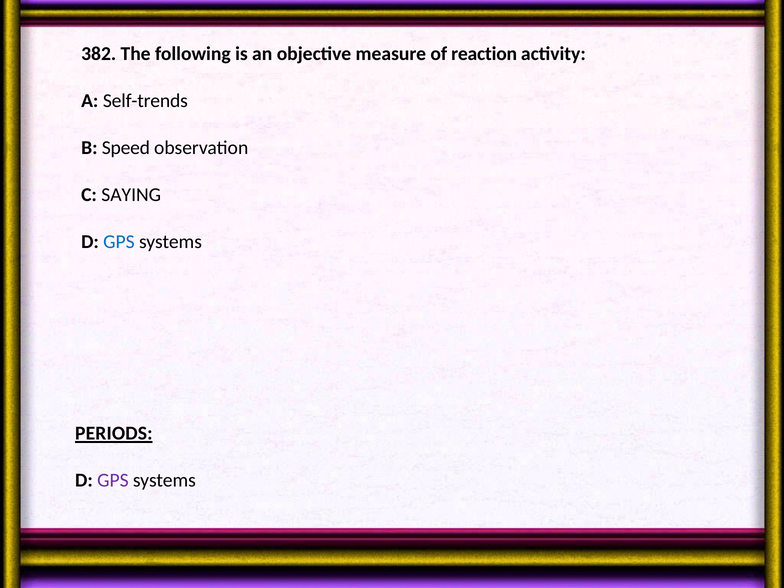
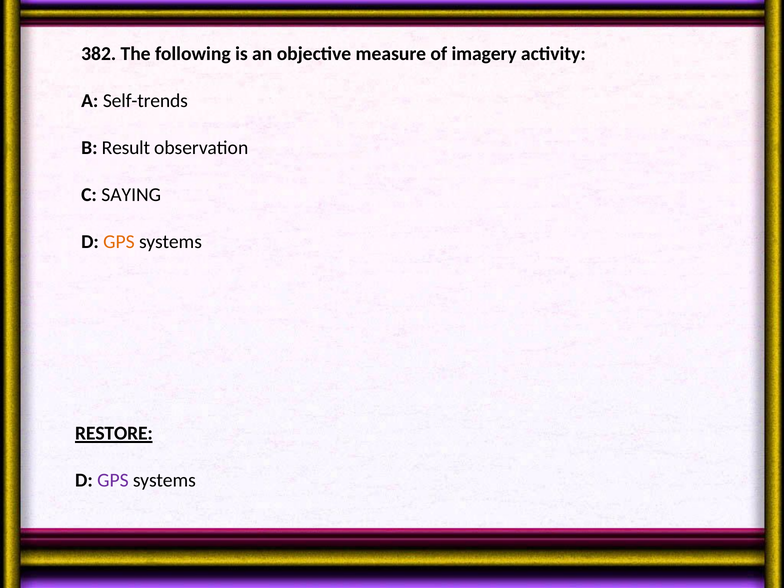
reaction: reaction -> imagery
Speed: Speed -> Result
GPS at (119, 242) colour: blue -> orange
PERIODS: PERIODS -> RESTORE
